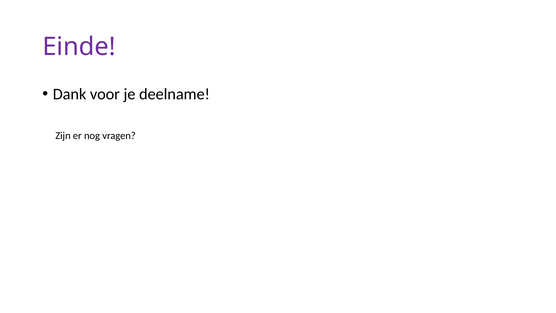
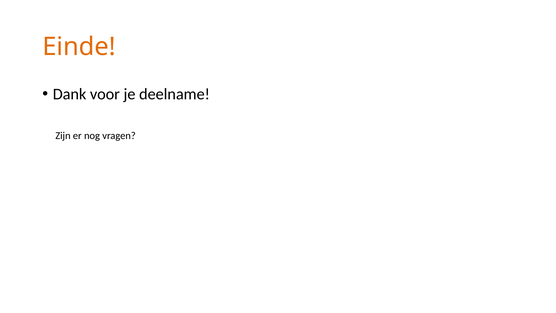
Einde colour: purple -> orange
